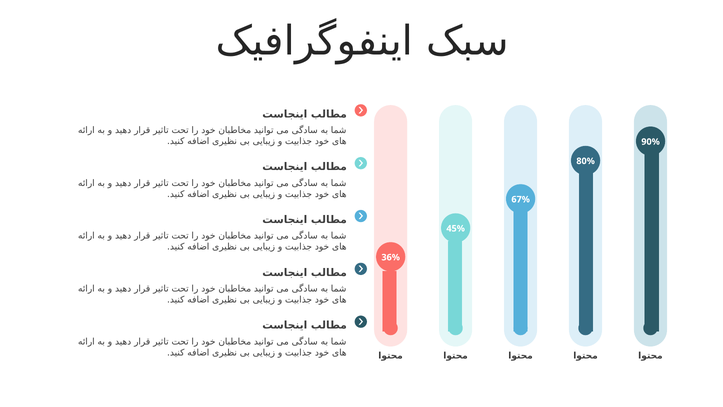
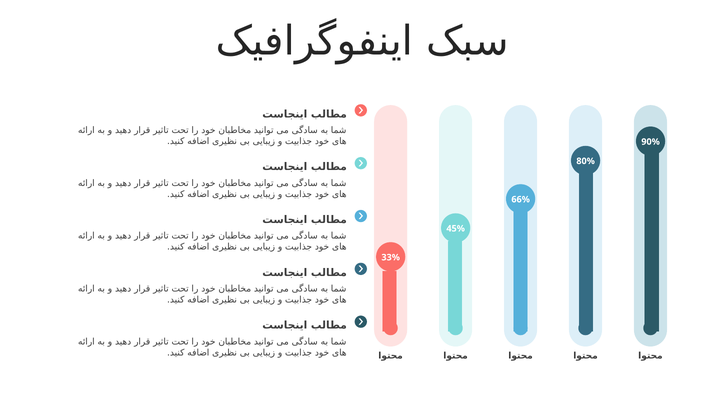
67%: 67% -> 66%
36%: 36% -> 33%
